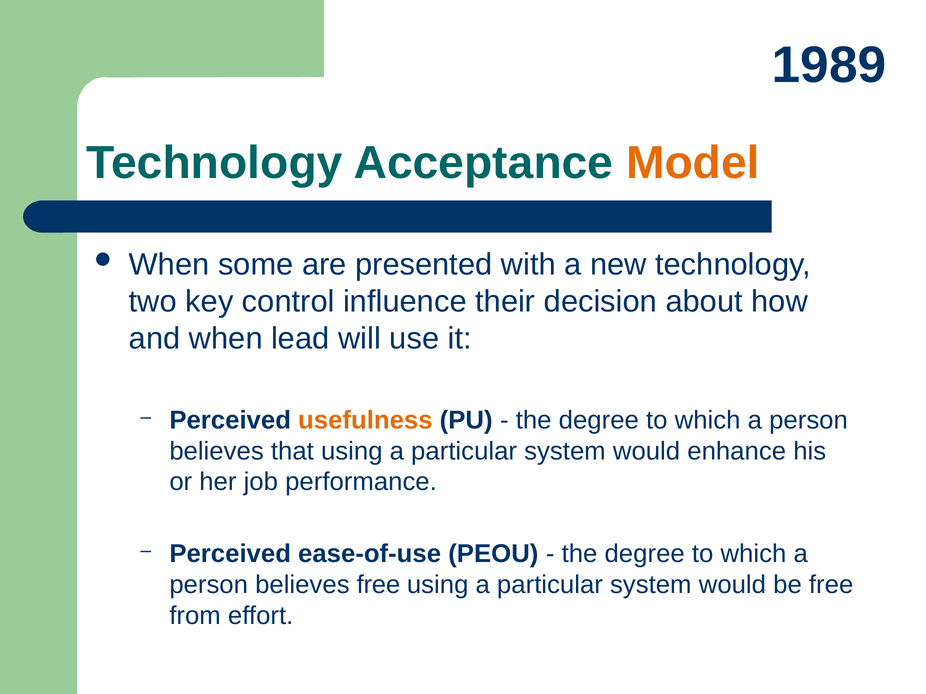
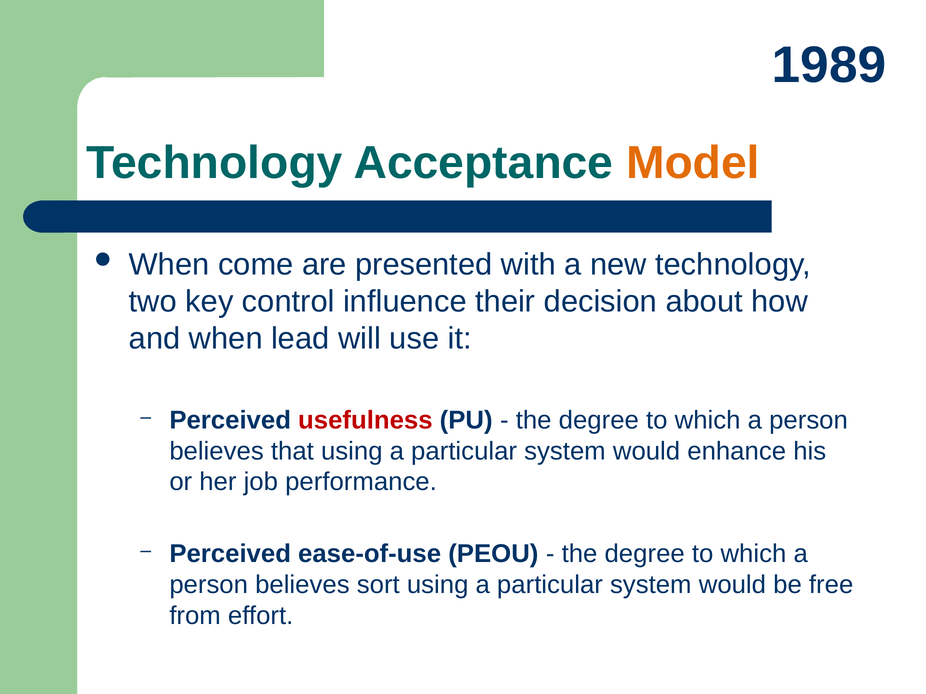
some: some -> come
usefulness colour: orange -> red
believes free: free -> sort
